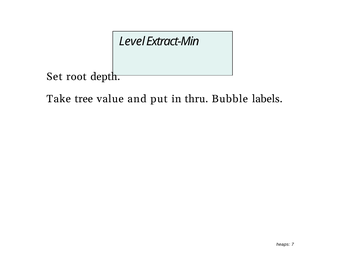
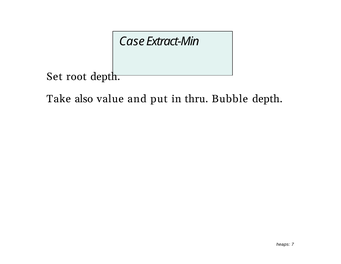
Level: Level -> Case
tree: tree -> also
Bubble labels: labels -> depth
